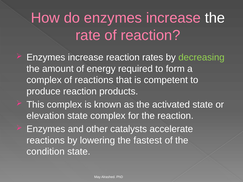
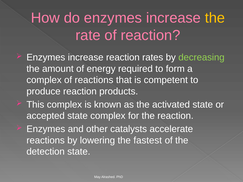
the at (215, 18) colour: white -> yellow
elevation: elevation -> accepted
condition: condition -> detection
